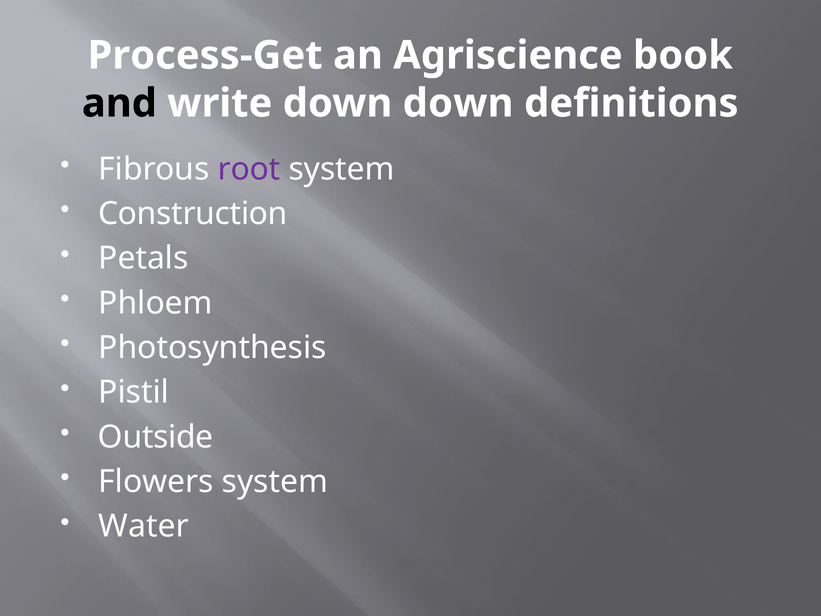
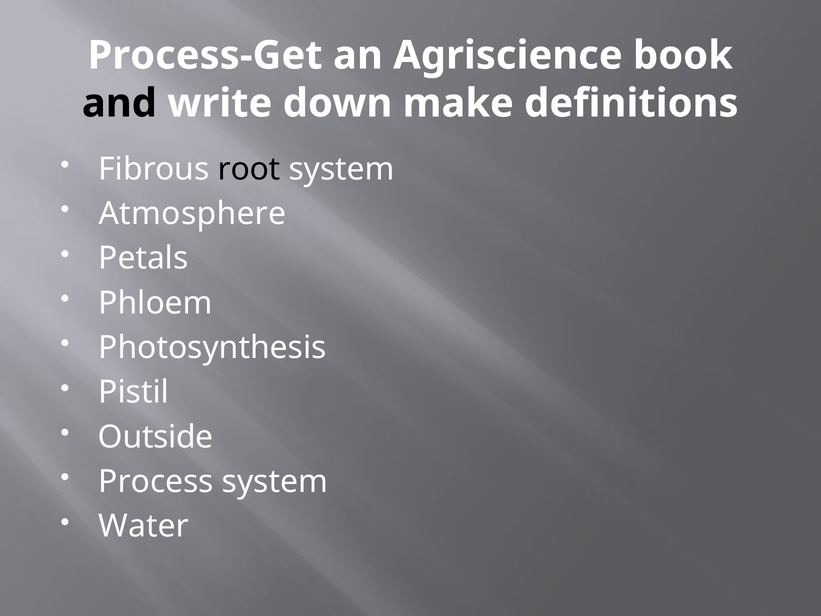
down down: down -> make
root colour: purple -> black
Construction: Construction -> Atmosphere
Flowers: Flowers -> Process
